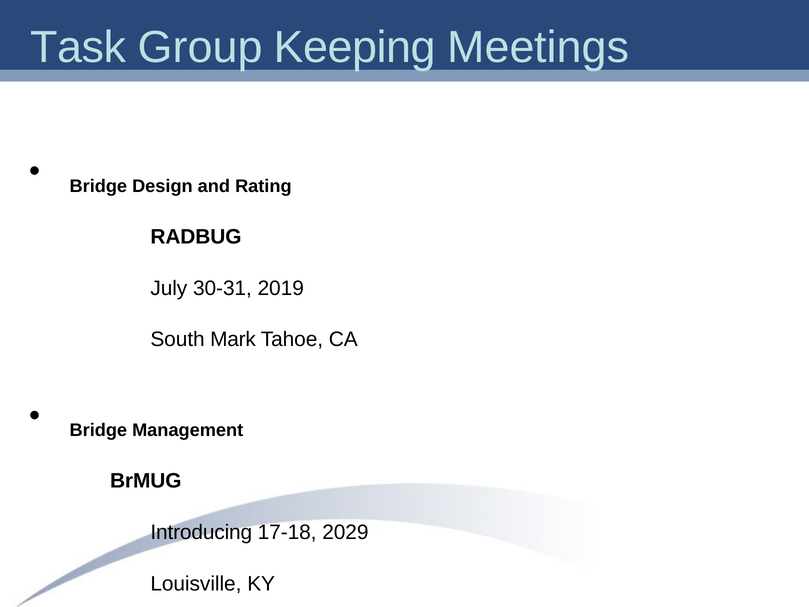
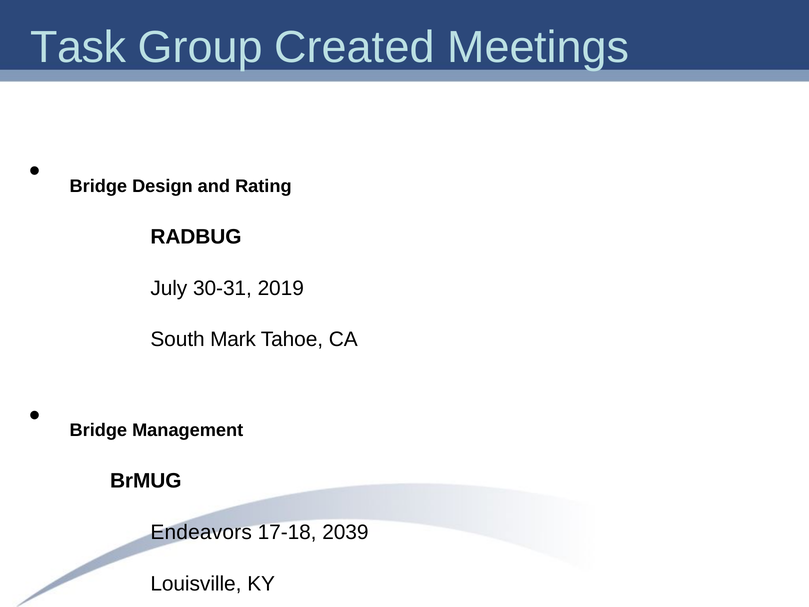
Keeping: Keeping -> Created
Introducing: Introducing -> Endeavors
2029: 2029 -> 2039
